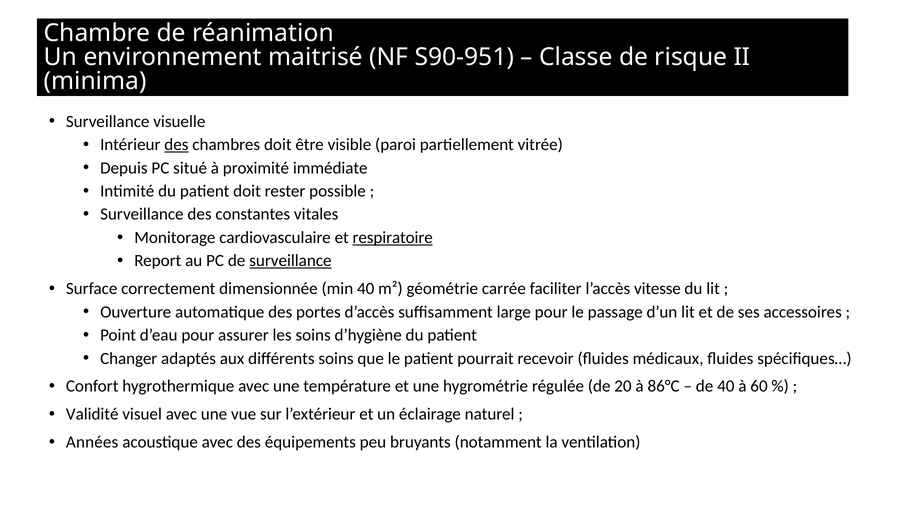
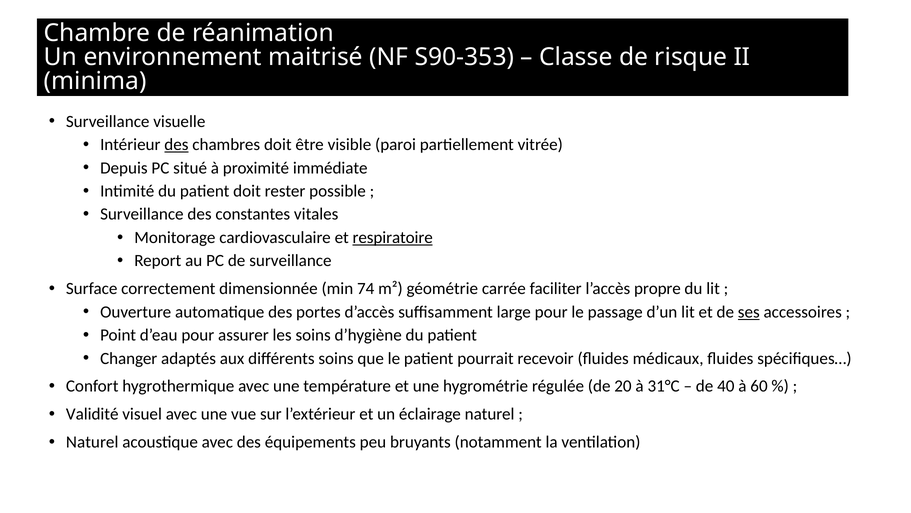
S90-951: S90-951 -> S90-353
surveillance at (290, 260) underline: present -> none
min 40: 40 -> 74
vitesse: vitesse -> propre
ses underline: none -> present
86°C: 86°C -> 31°C
Années at (92, 442): Années -> Naturel
